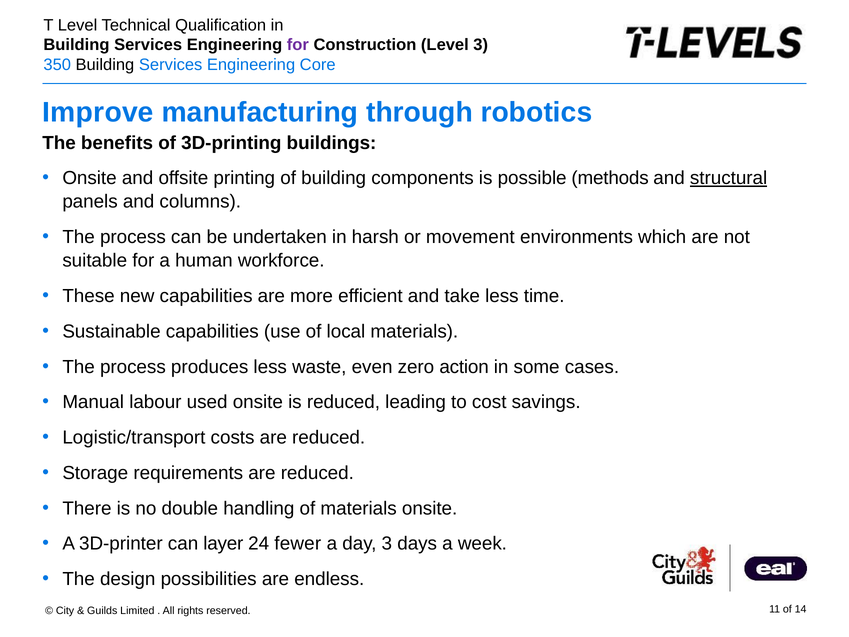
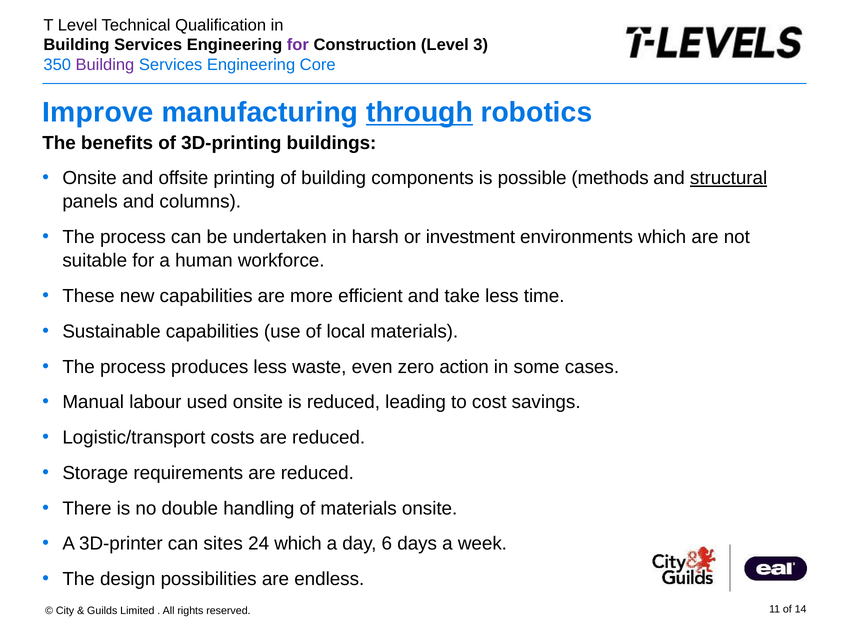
Building at (105, 65) colour: black -> purple
through underline: none -> present
movement: movement -> investment
layer: layer -> sites
24 fewer: fewer -> which
day 3: 3 -> 6
